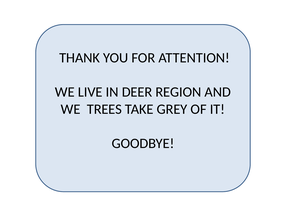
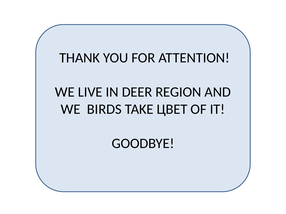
TREES: TREES -> BIRDS
GREY: GREY -> ЦВЕТ
